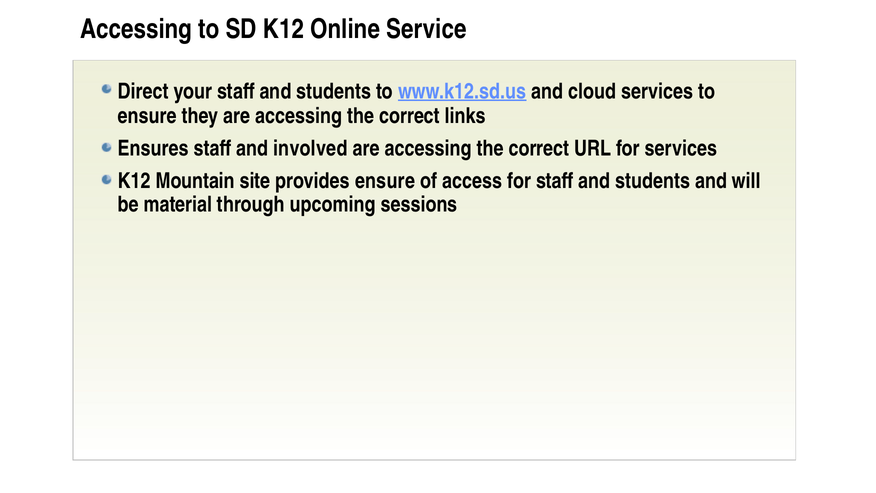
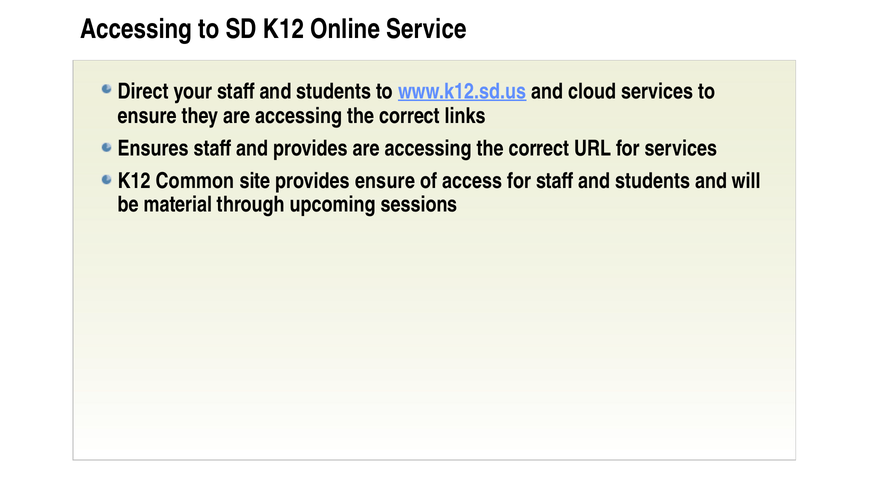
and involved: involved -> provides
Mountain: Mountain -> Common
